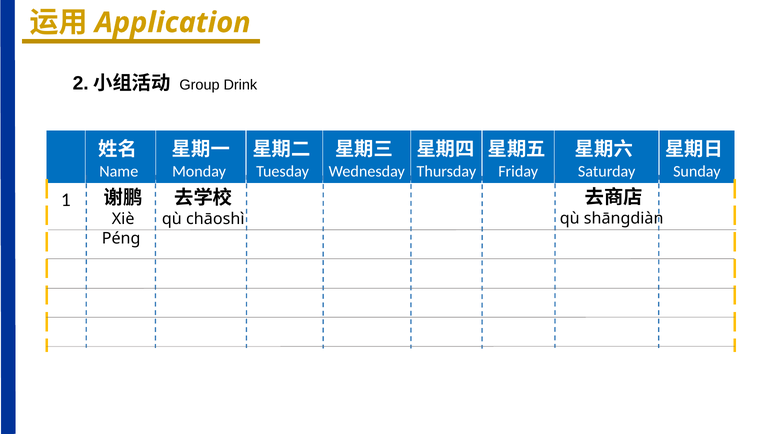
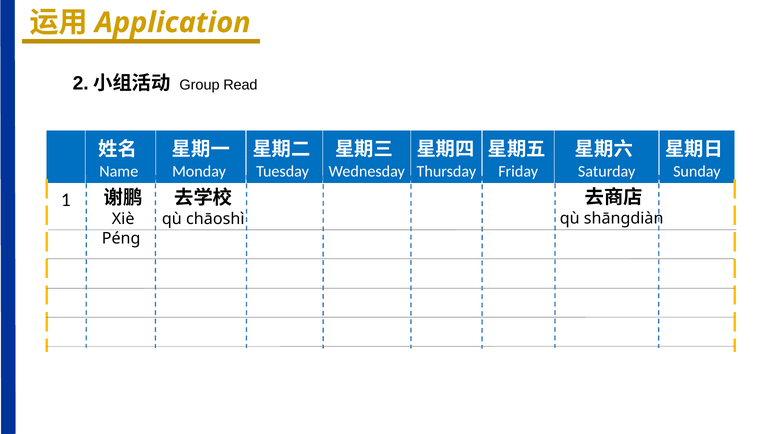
Drink: Drink -> Read
